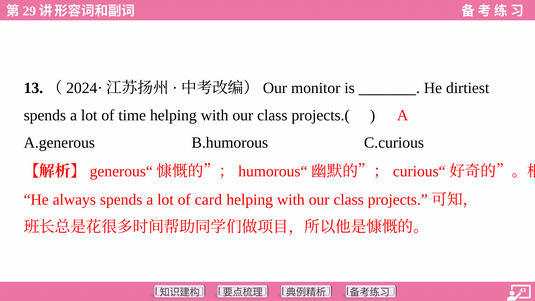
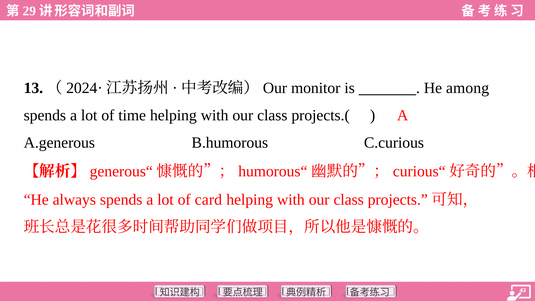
dirtiest: dirtiest -> among
